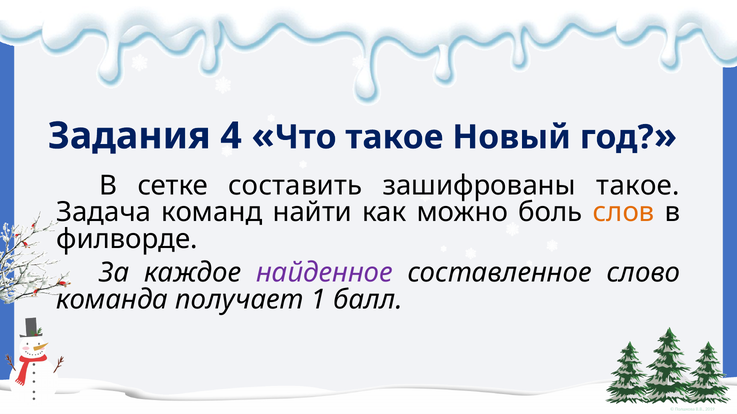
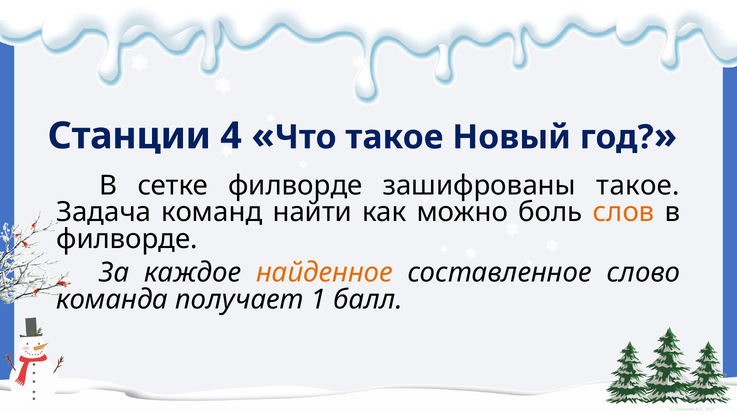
Задания: Задания -> Станции
сетке составить: составить -> филворде
найденное colour: purple -> orange
